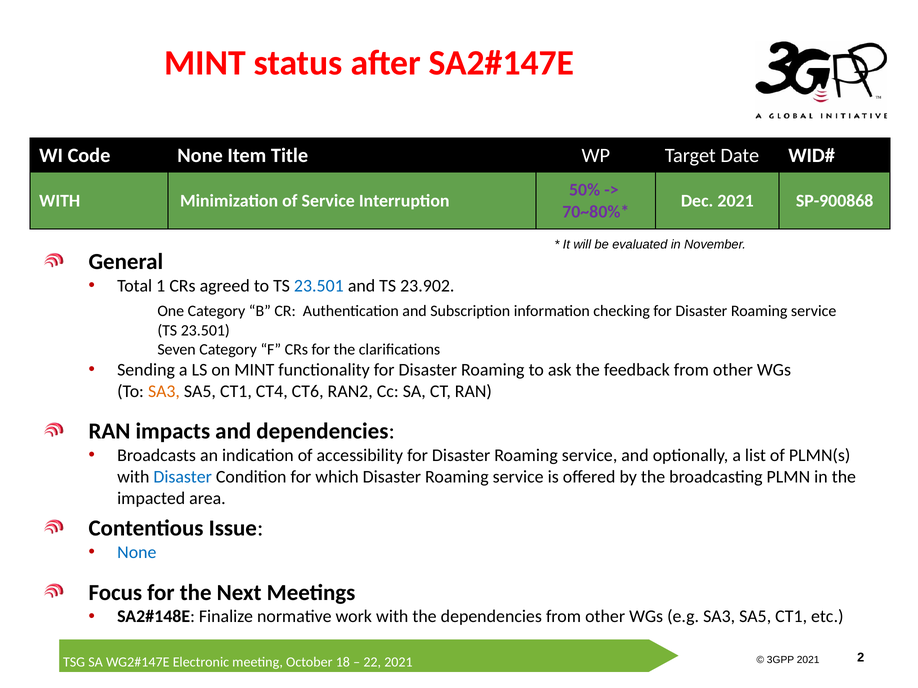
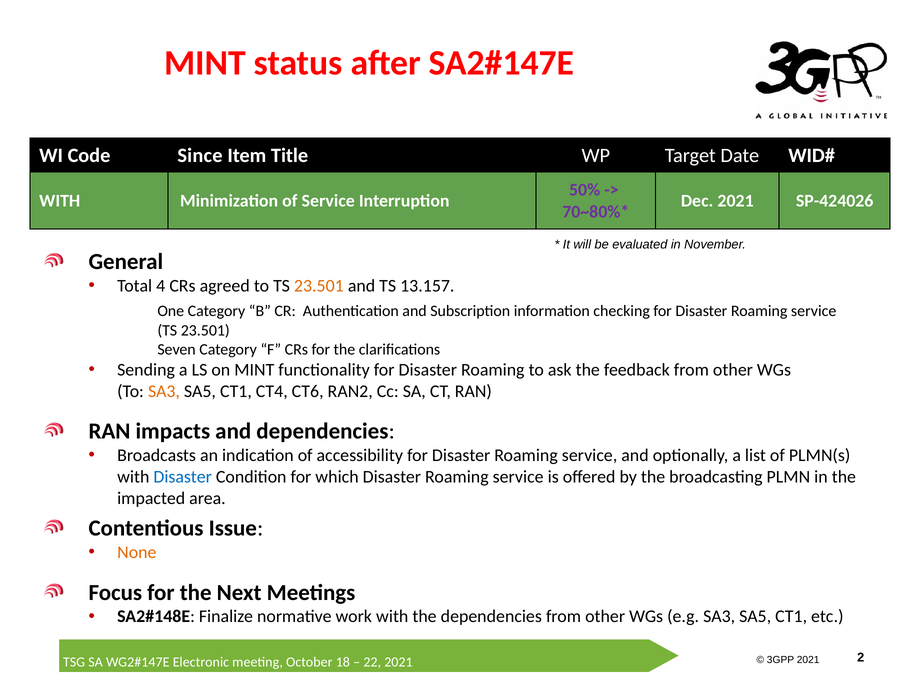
Code None: None -> Since
SP-900868: SP-900868 -> SP-424026
1: 1 -> 4
23.501 at (319, 286) colour: blue -> orange
23.902: 23.902 -> 13.157
None at (137, 553) colour: blue -> orange
